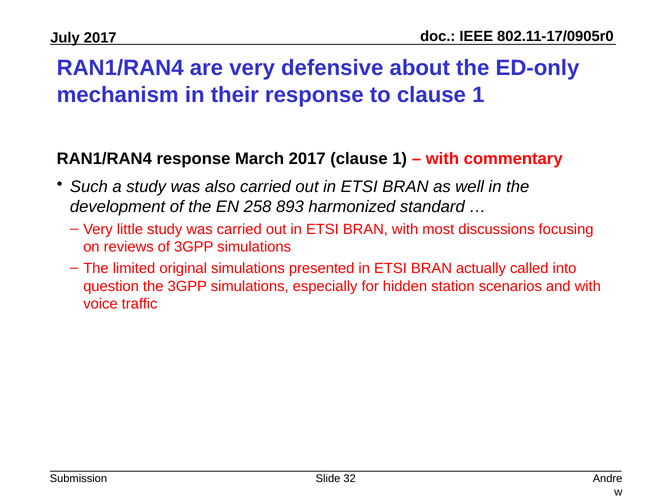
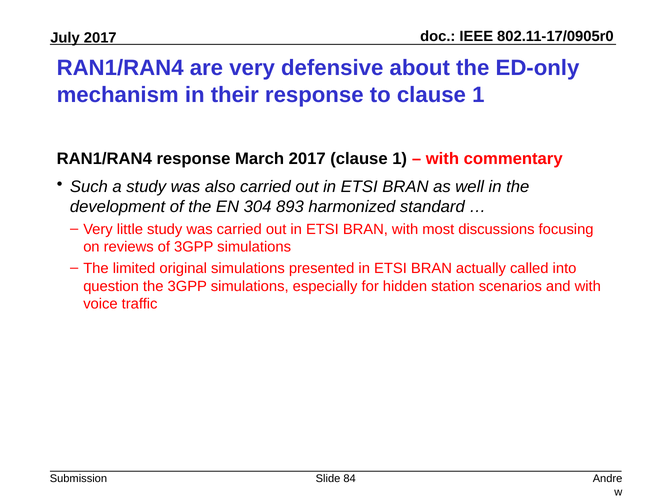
258: 258 -> 304
32: 32 -> 84
